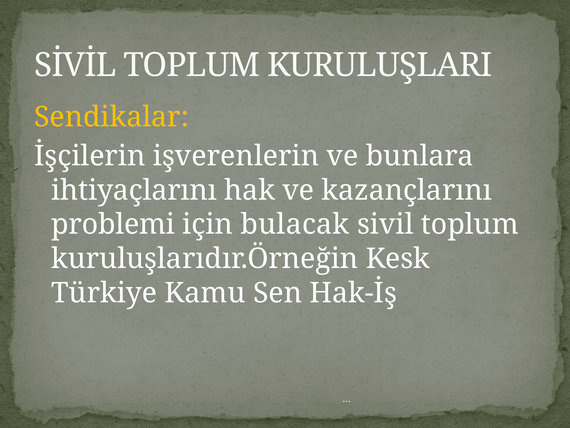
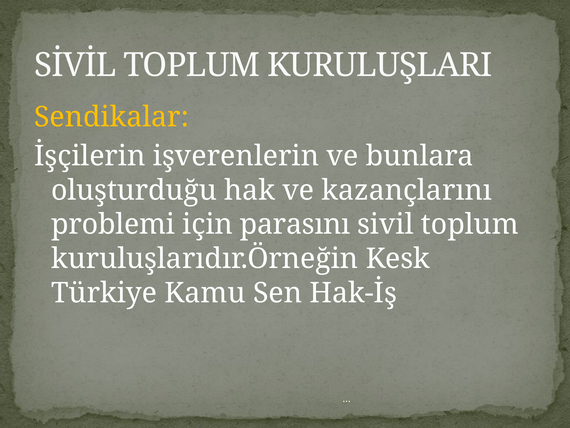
ihtiyaçlarını: ihtiyaçlarını -> oluşturduğu
bulacak: bulacak -> parasını
